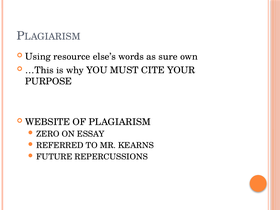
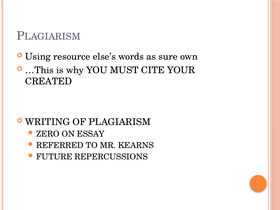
PURPOSE: PURPOSE -> CREATED
WEBSITE: WEBSITE -> WRITING
